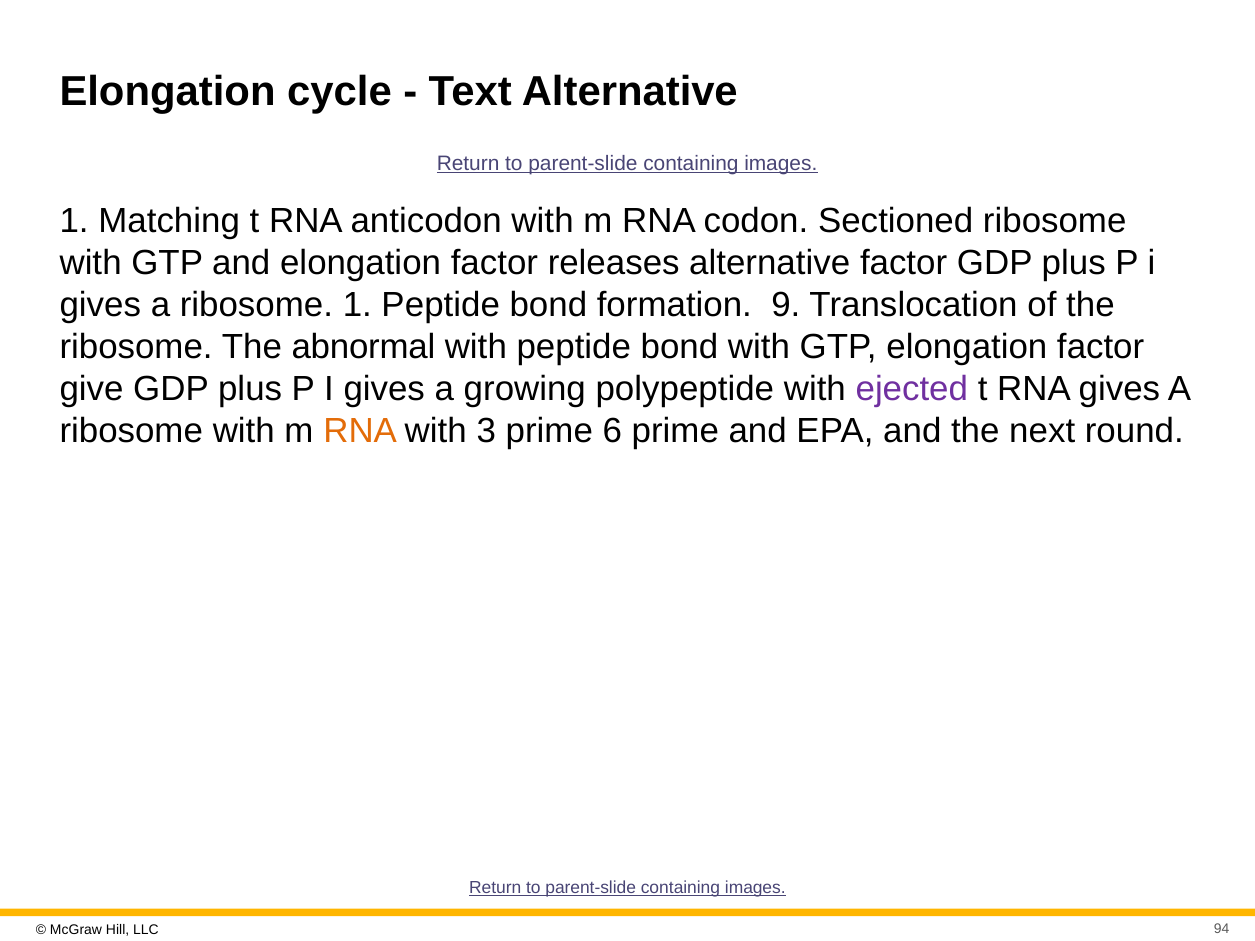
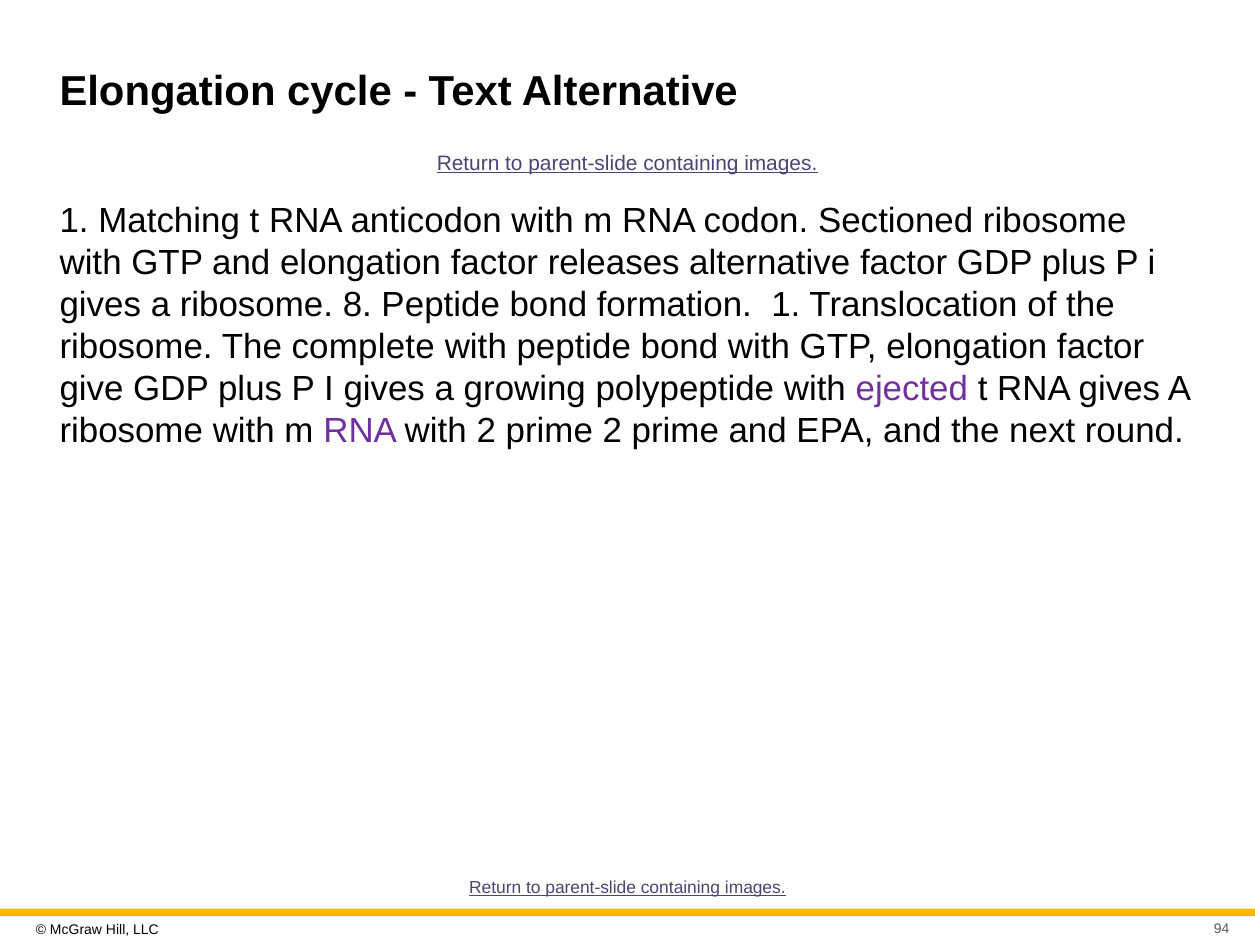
ribosome 1: 1 -> 8
formation 9: 9 -> 1
abnormal: abnormal -> complete
RNA at (360, 431) colour: orange -> purple
with 3: 3 -> 2
prime 6: 6 -> 2
